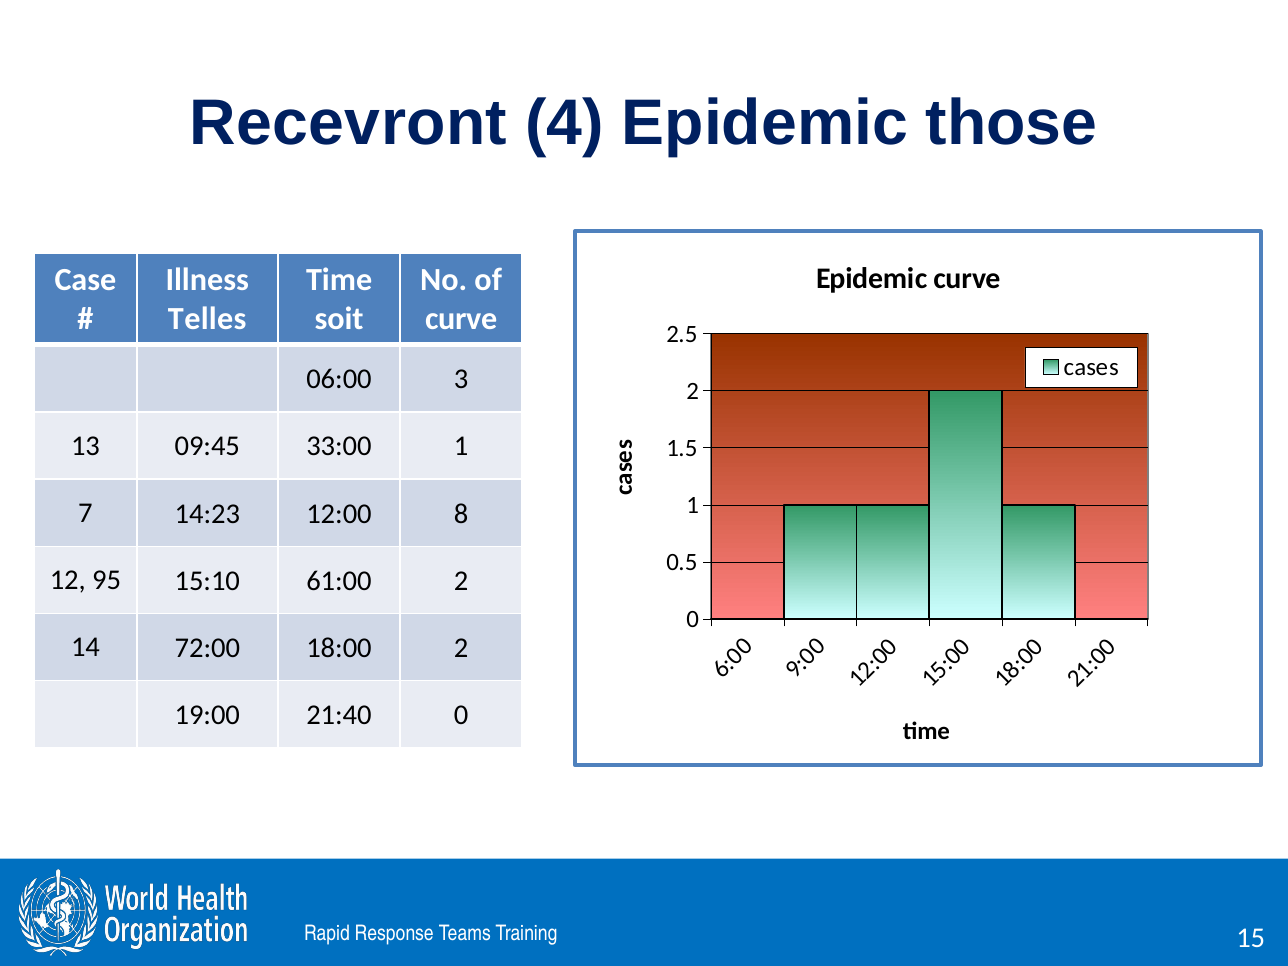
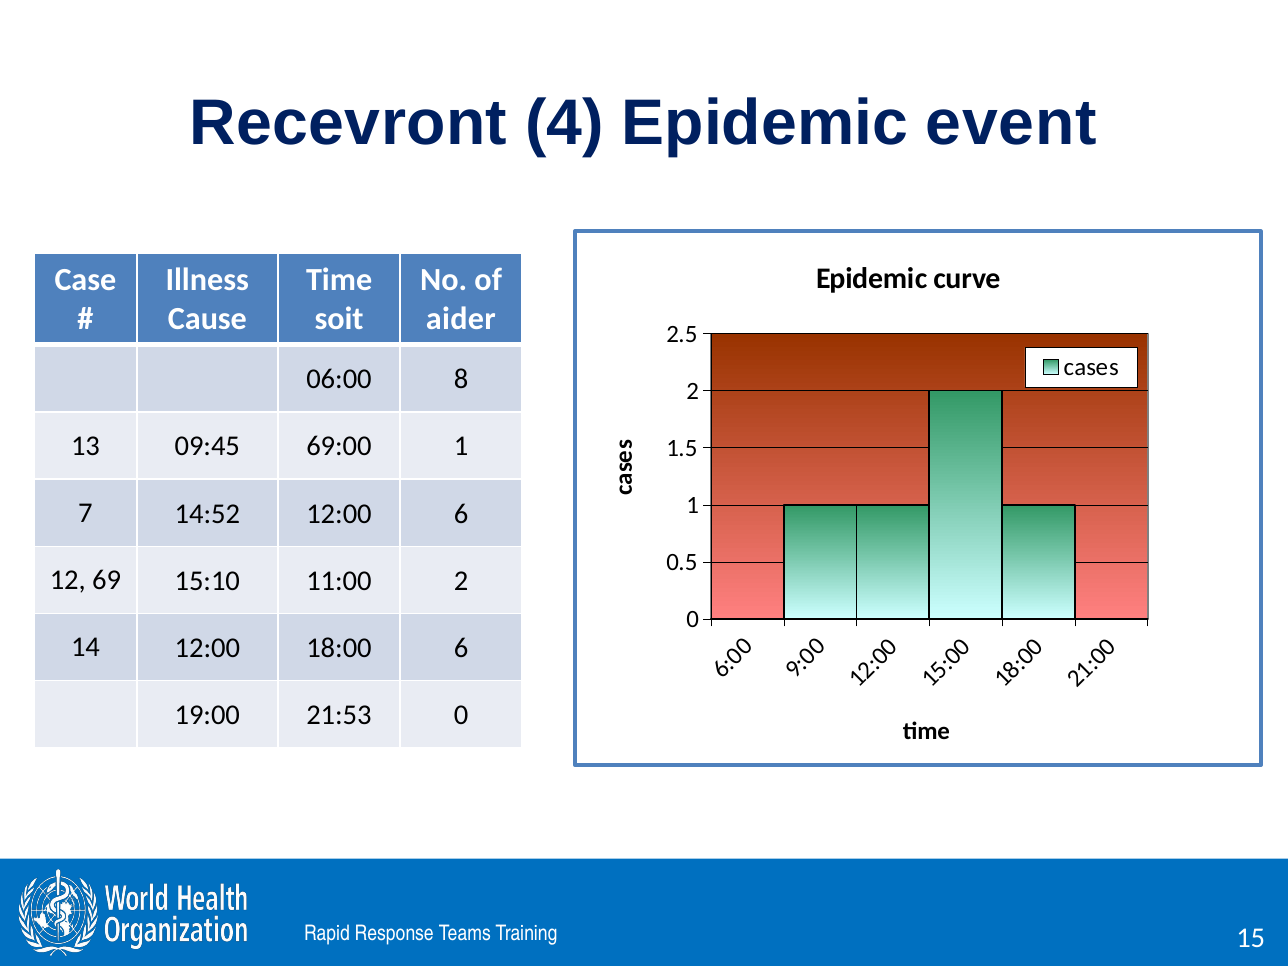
those: those -> event
Telles: Telles -> Cause
curve at (461, 319): curve -> aider
06:00 3: 3 -> 8
33:00: 33:00 -> 69:00
14:23: 14:23 -> 14:52
12:00 8: 8 -> 6
95: 95 -> 69
61:00: 61:00 -> 11:00
14 72:00: 72:00 -> 12:00
18:00 2: 2 -> 6
21:40: 21:40 -> 21:53
